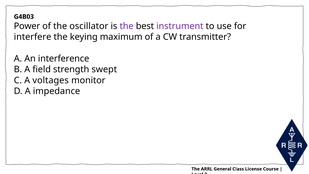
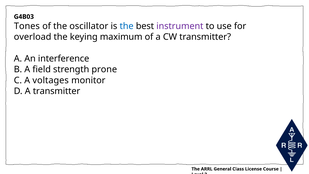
Power: Power -> Tones
the at (127, 26) colour: purple -> blue
interfere: interfere -> overload
swept: swept -> prone
A impedance: impedance -> transmitter
